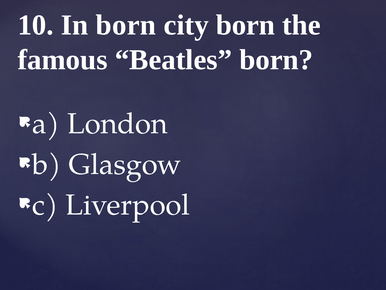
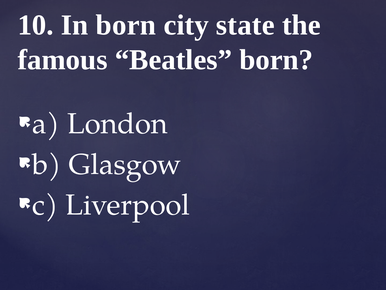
city born: born -> state
